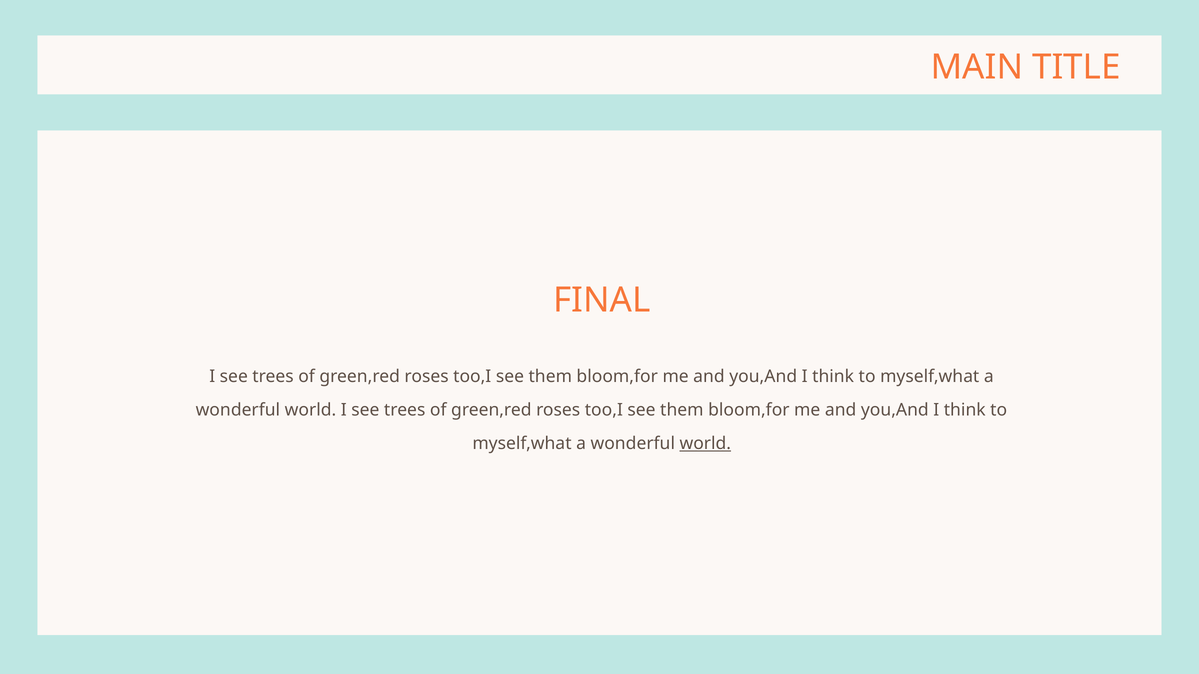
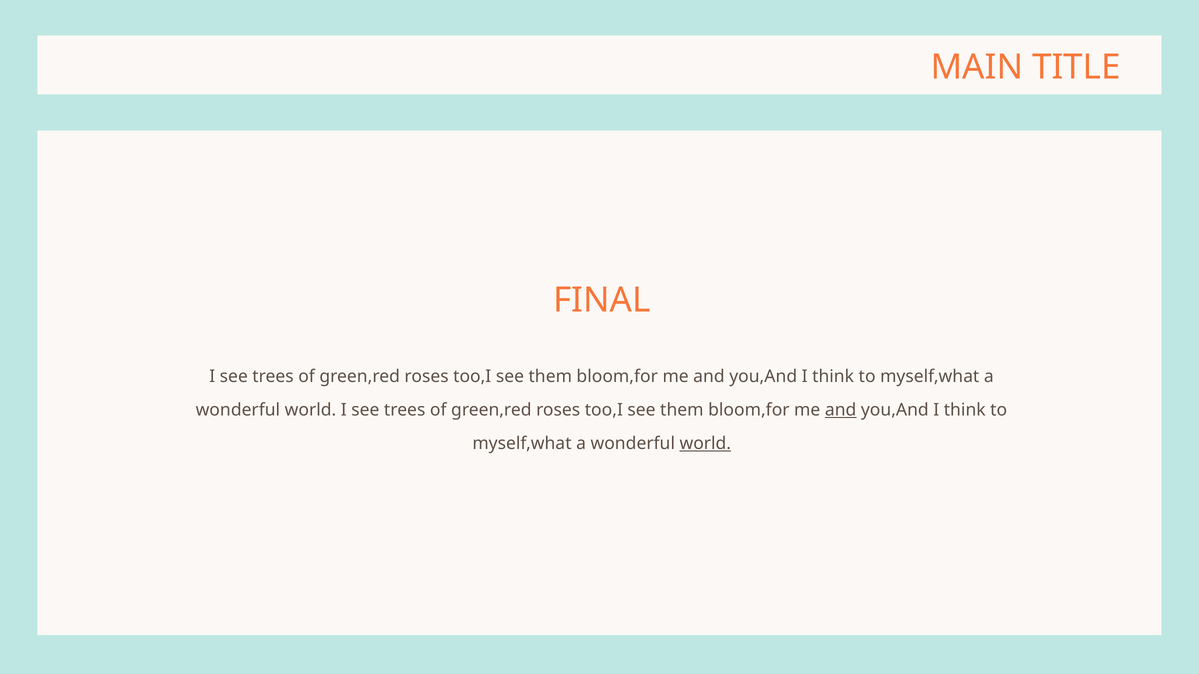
and at (841, 410) underline: none -> present
